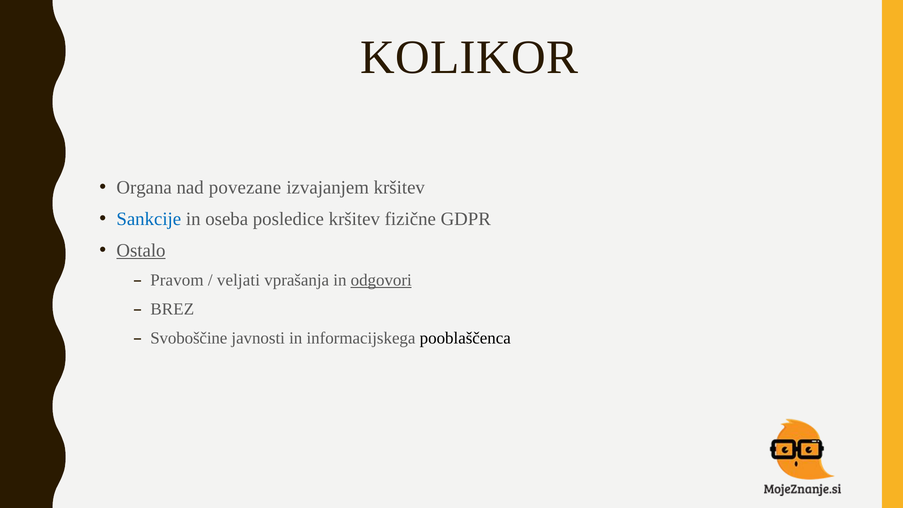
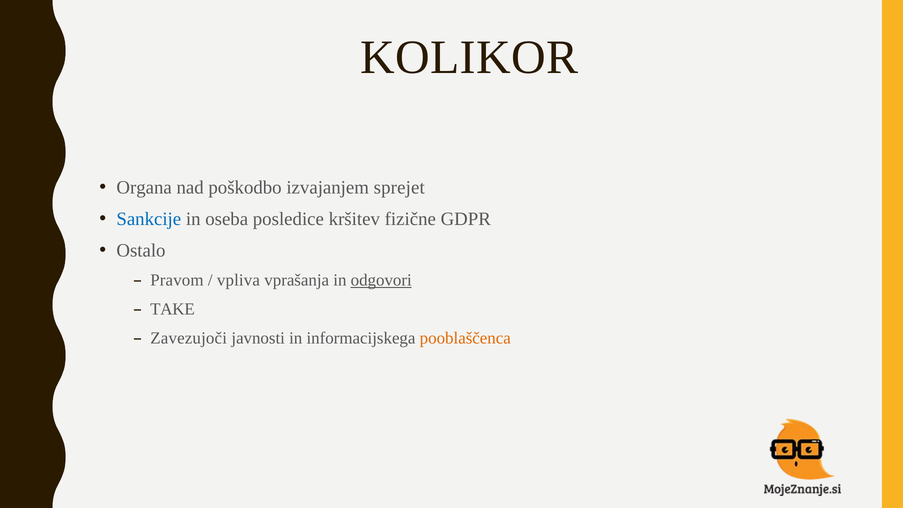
povezane: povezane -> poškodbo
izvajanjem kršitev: kršitev -> sprejet
Ostalo underline: present -> none
veljati: veljati -> vpliva
BREZ: BREZ -> TAKE
Svoboščine: Svoboščine -> Zavezujoči
pooblaščenca colour: black -> orange
